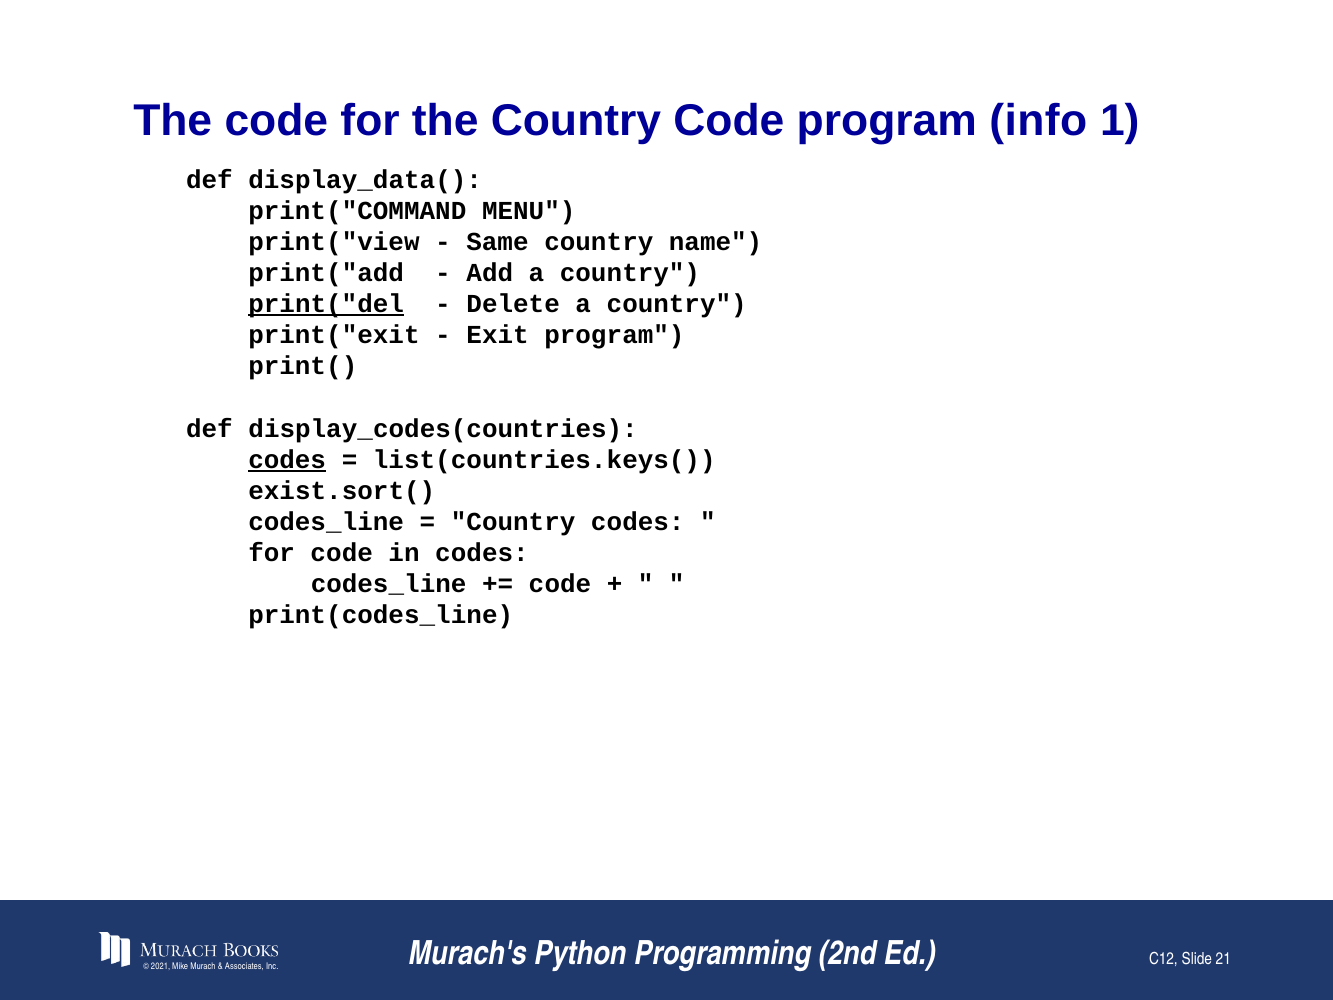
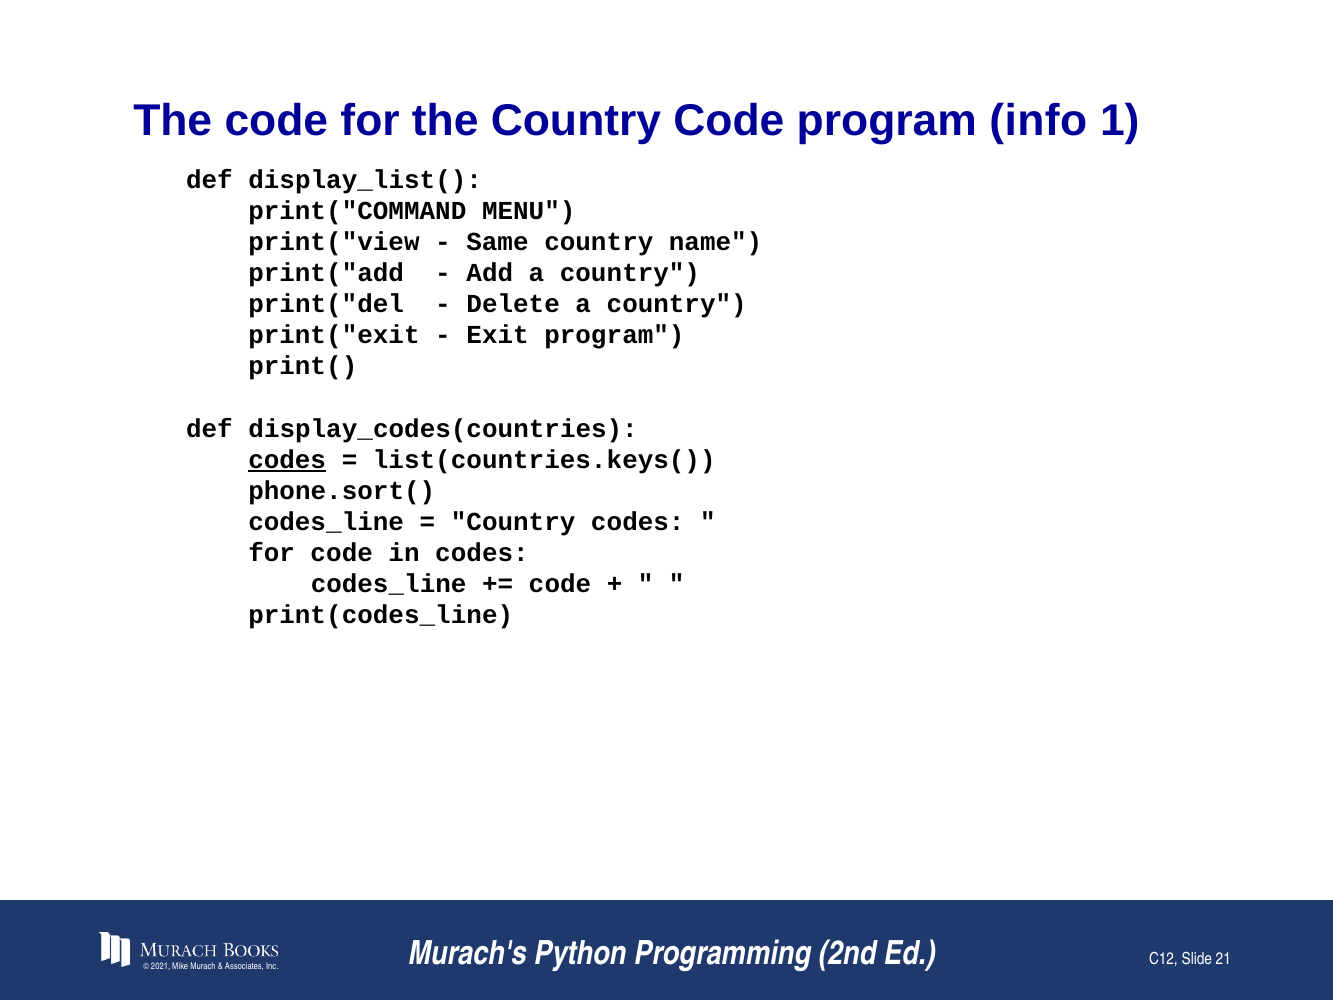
display_data(: display_data( -> display_list(
print("del underline: present -> none
exist.sort(: exist.sort( -> phone.sort(
